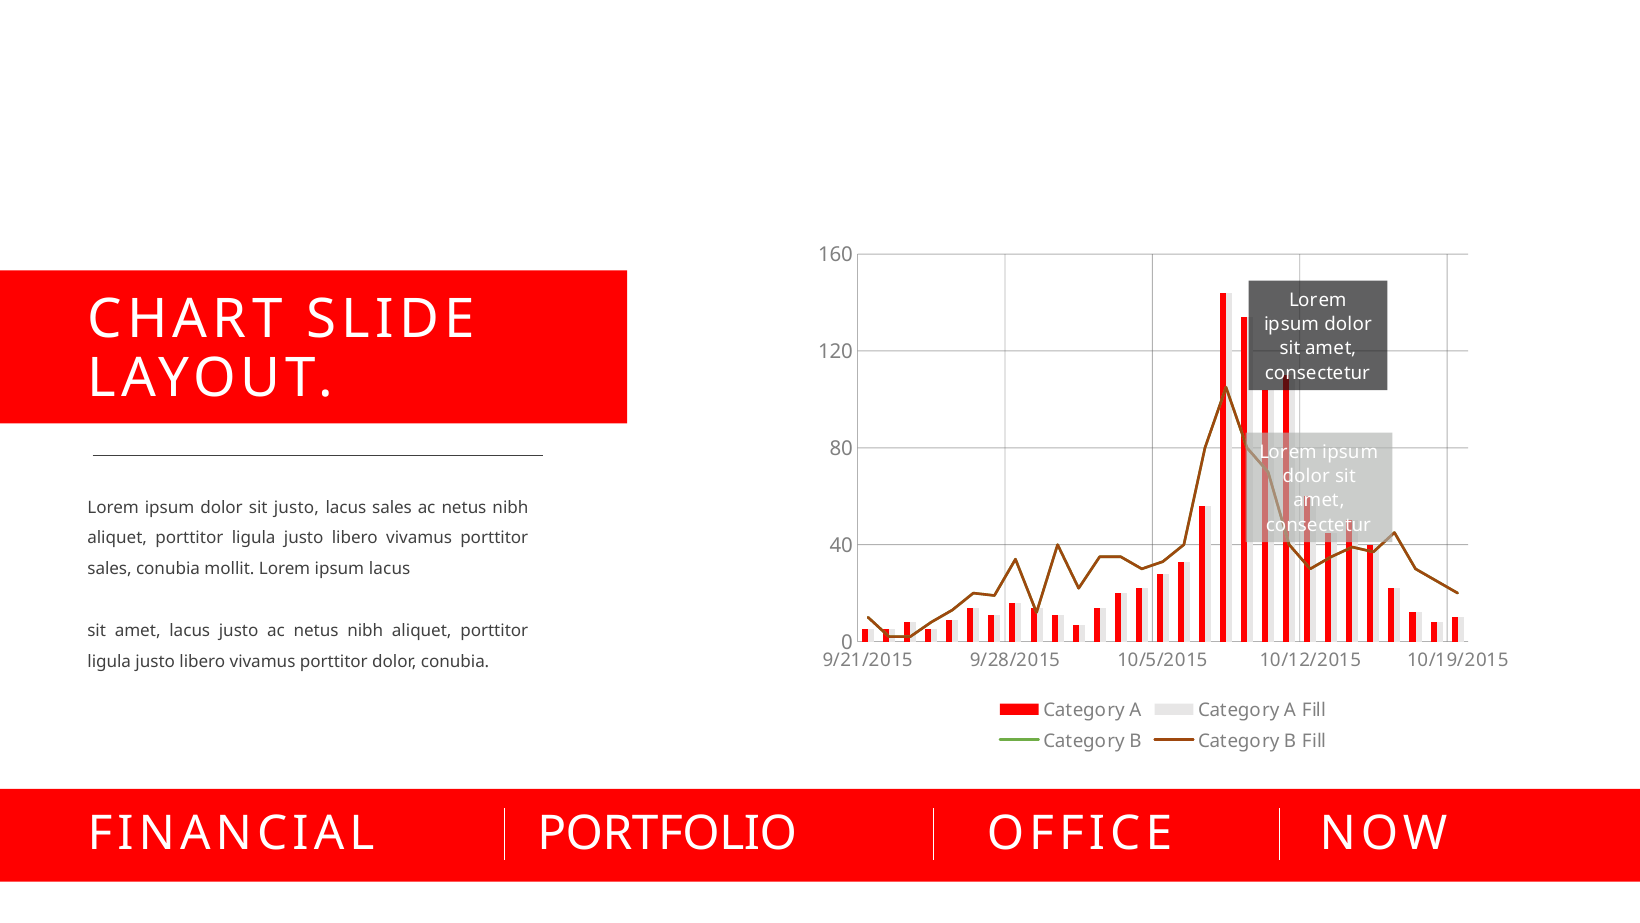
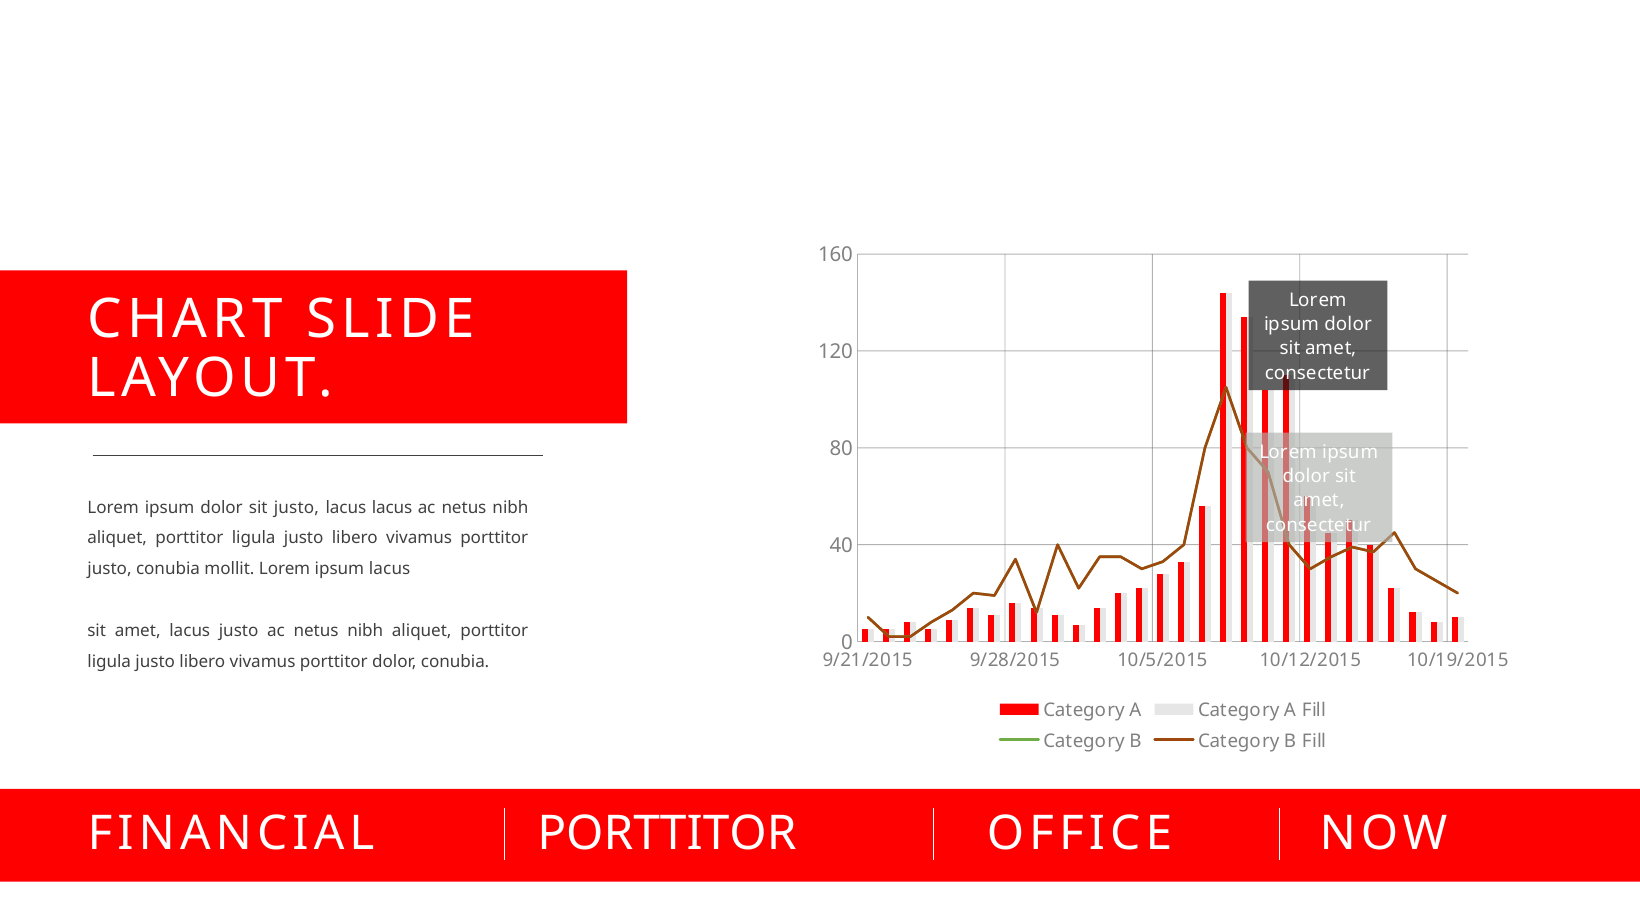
lacus sales: sales -> lacus
sales at (110, 569): sales -> justo
FINANCIAL PORTFOLIO: PORTFOLIO -> PORTTITOR
